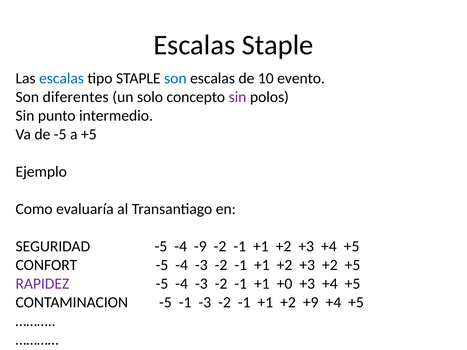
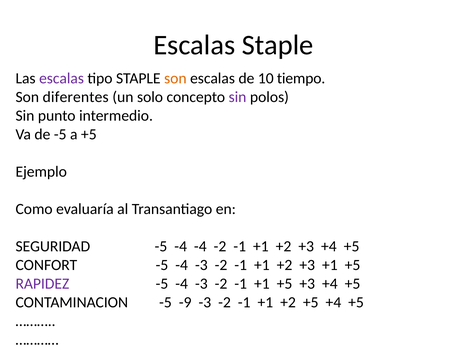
escalas at (62, 78) colour: blue -> purple
son at (175, 78) colour: blue -> orange
evento: evento -> tiempo
-4 -9: -9 -> -4
+3 +2: +2 -> +1
-1 +1 +0: +0 -> +5
-5 -1: -1 -> -9
+2 +9: +9 -> +5
